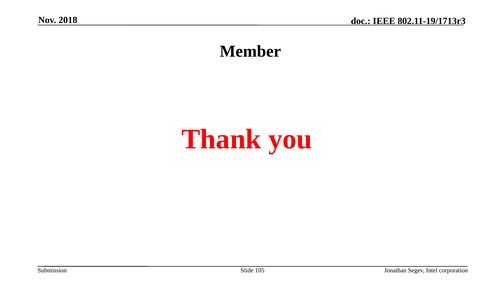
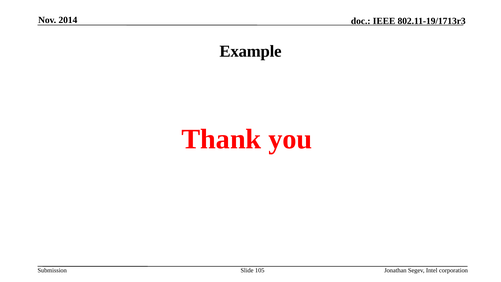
2018: 2018 -> 2014
Member: Member -> Example
